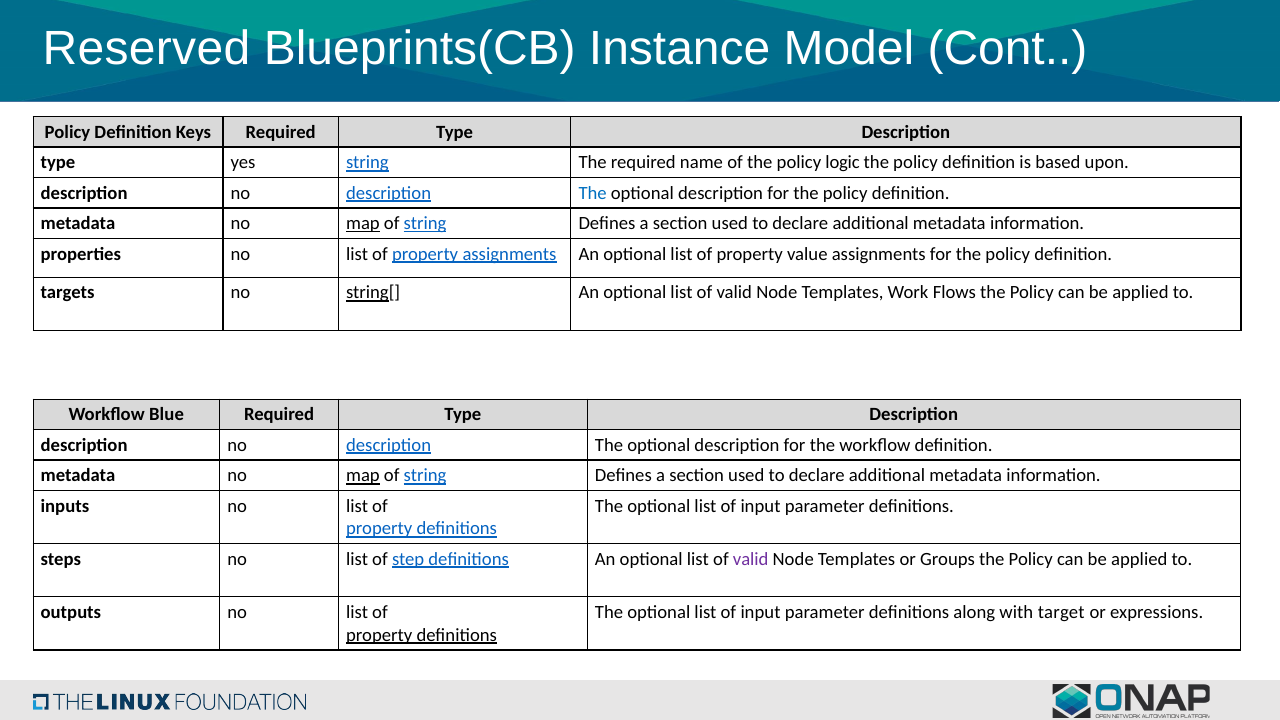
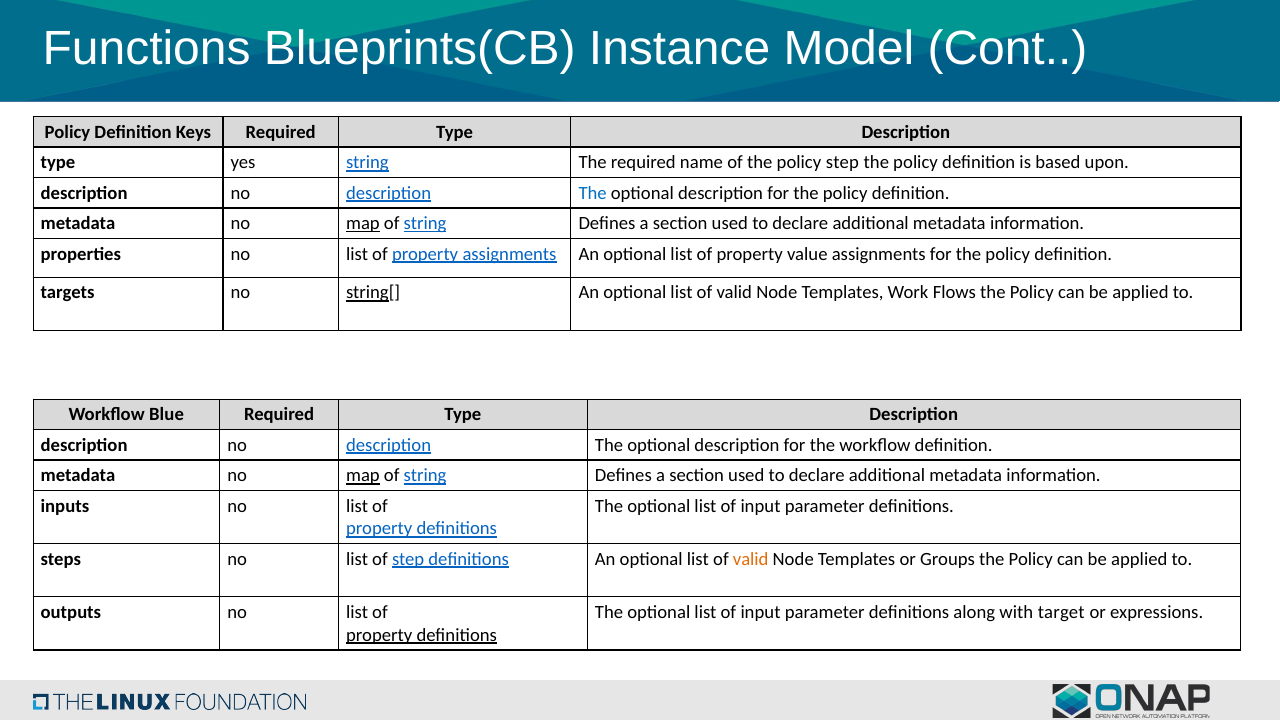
Reserved: Reserved -> Functions
policy logic: logic -> step
valid at (751, 559) colour: purple -> orange
